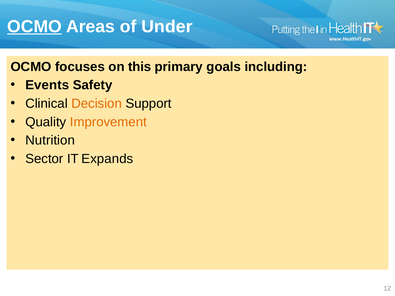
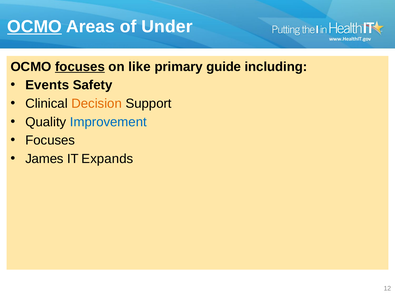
focuses at (80, 67) underline: none -> present
this: this -> like
goals: goals -> guide
Improvement colour: orange -> blue
Nutrition at (50, 140): Nutrition -> Focuses
Sector: Sector -> James
